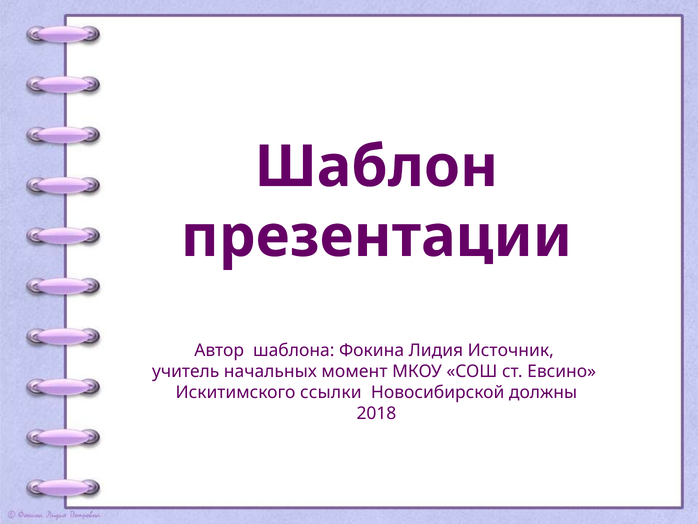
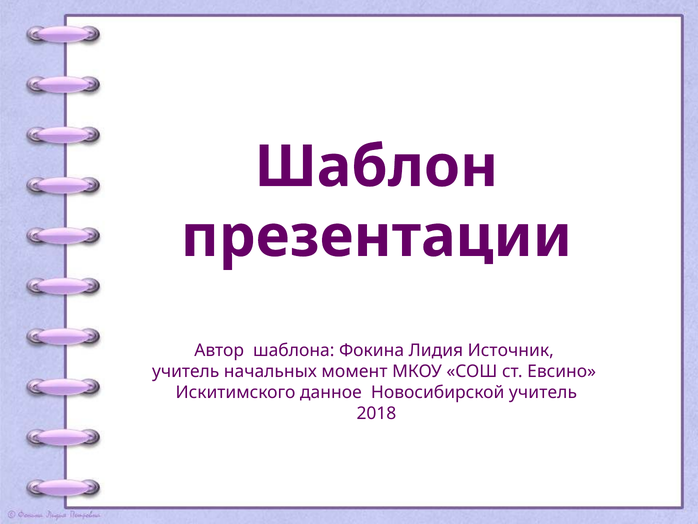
ссылки: ссылки -> данное
Новосибирской должны: должны -> учитель
